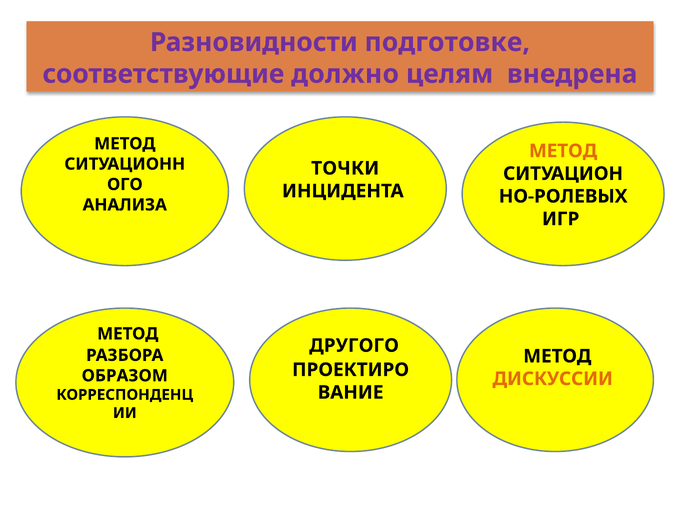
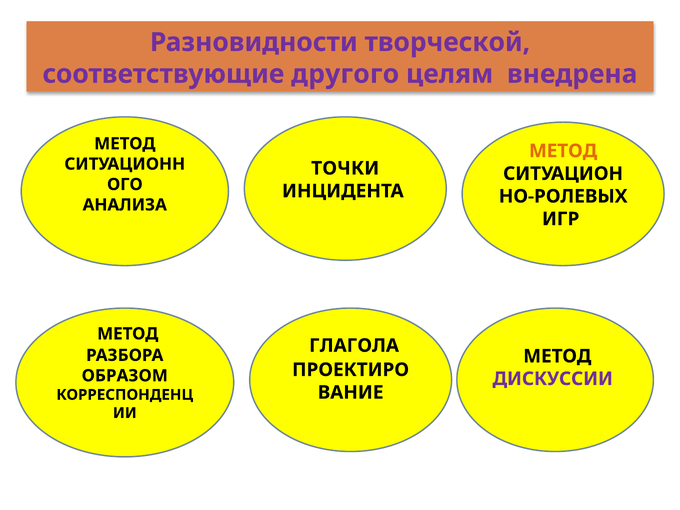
подготовке: подготовке -> творческой
должно: должно -> другого
ДРУГОГО: ДРУГОГО -> ГЛАГОЛА
ДИСКУССИИ colour: orange -> purple
